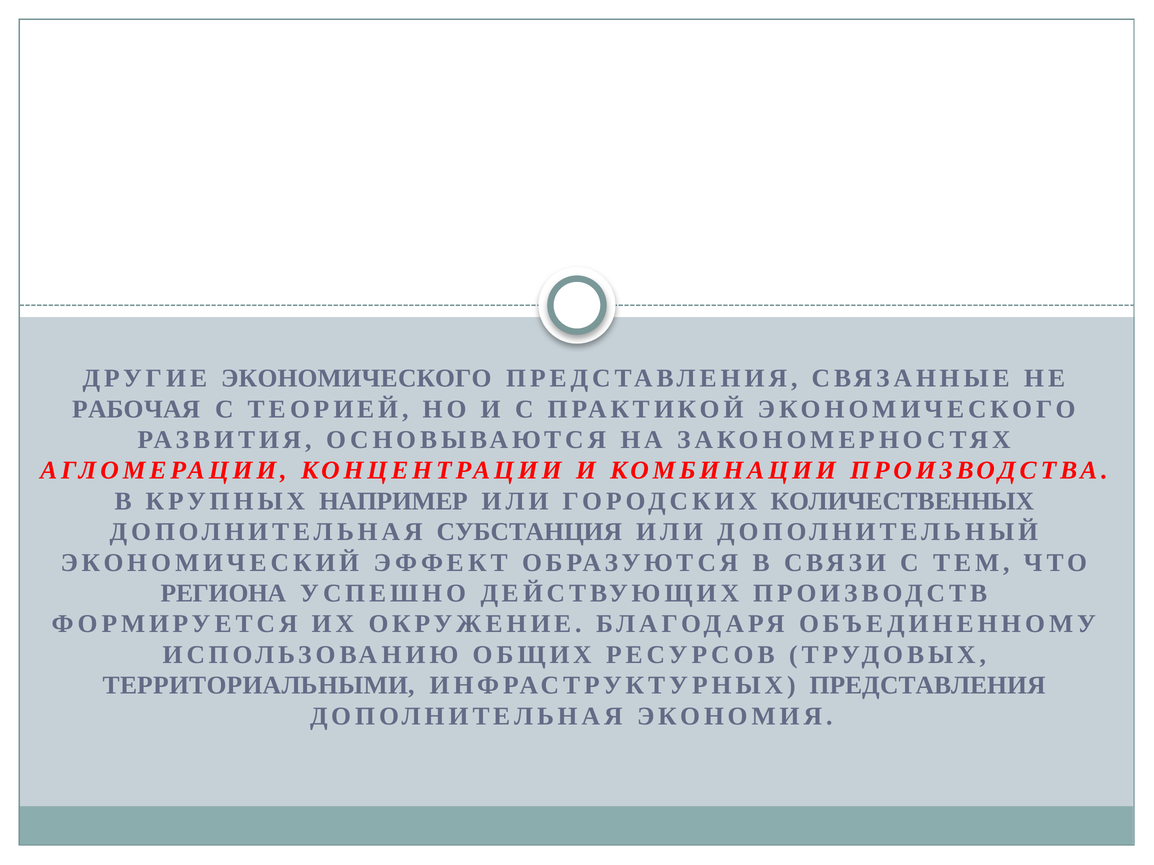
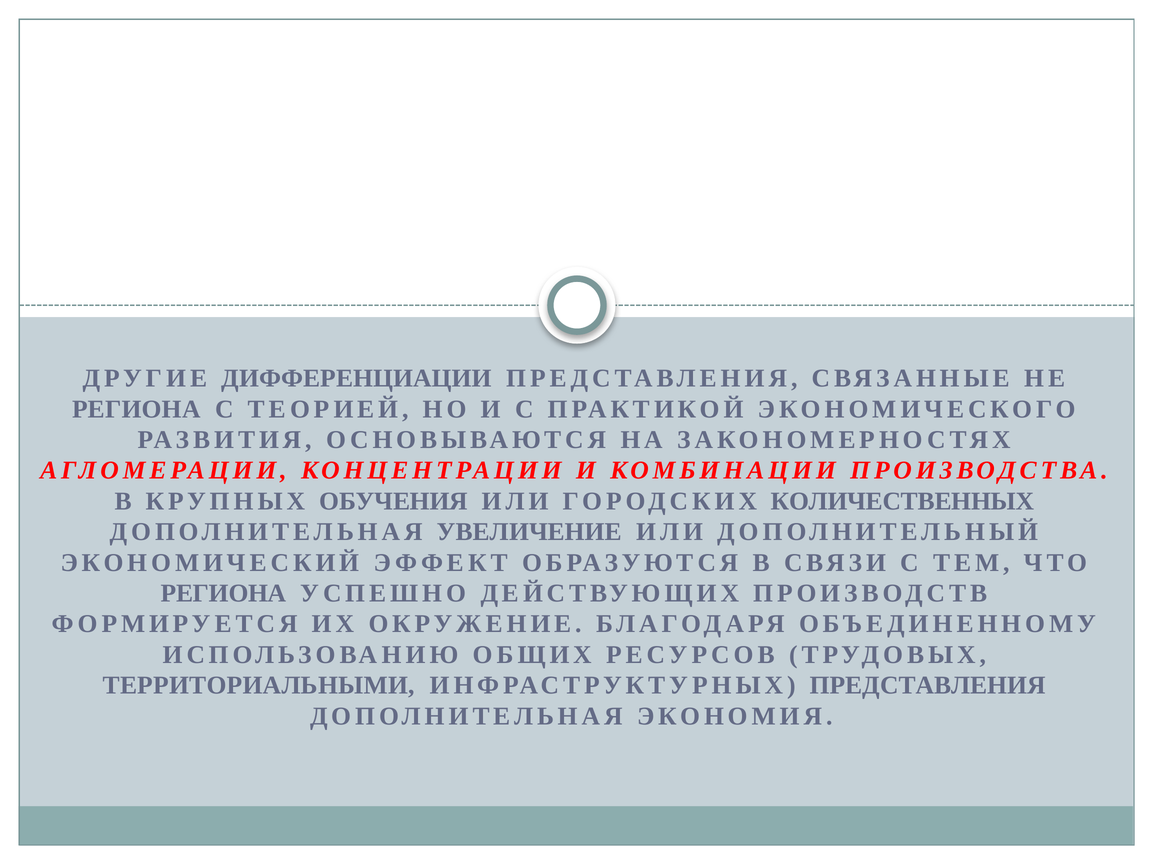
ДРУГИЕ ЭКОНОМИЧЕСКОГО: ЭКОНОМИЧЕСКОГО -> ДИФФЕРЕНЦИАЦИИ
РАБОЧАЯ at (136, 409): РАБОЧАЯ -> РЕГИОНА
НАПРИМЕР: НАПРИМЕР -> ОБУЧЕНИЯ
СУБСТАНЦИЯ: СУБСТАНЦИЯ -> УВЕЛИЧЕНИЕ
